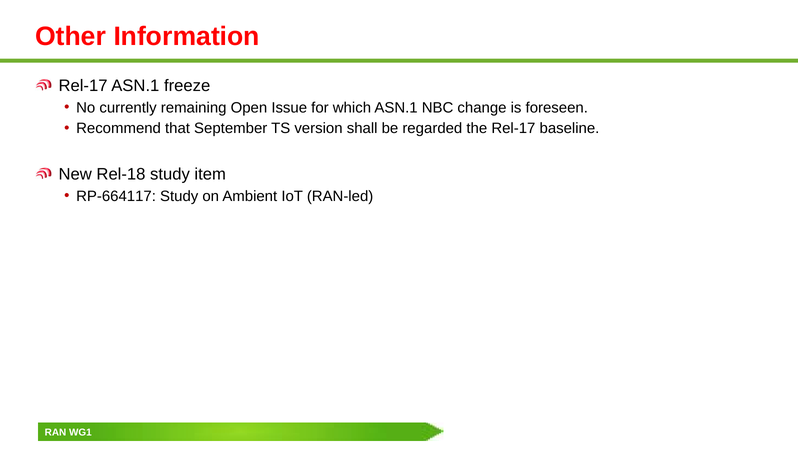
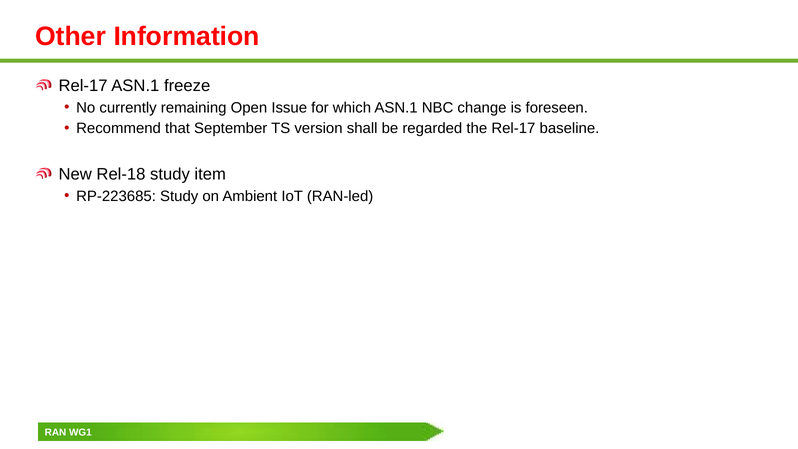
RP-664117: RP-664117 -> RP-223685
